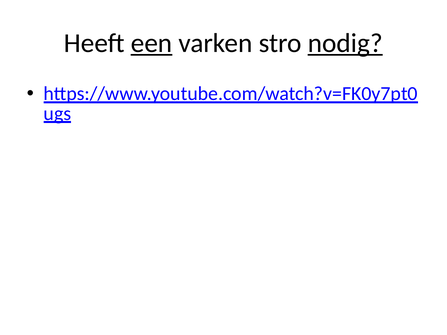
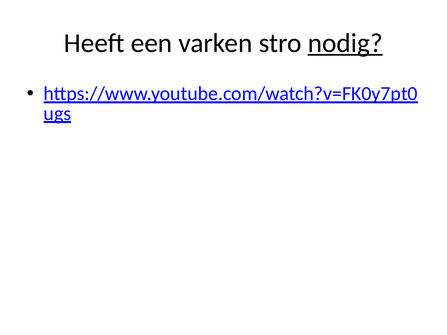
een underline: present -> none
